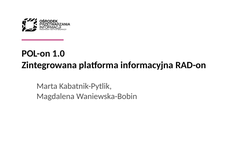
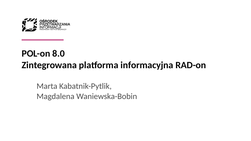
1.0: 1.0 -> 8.0
